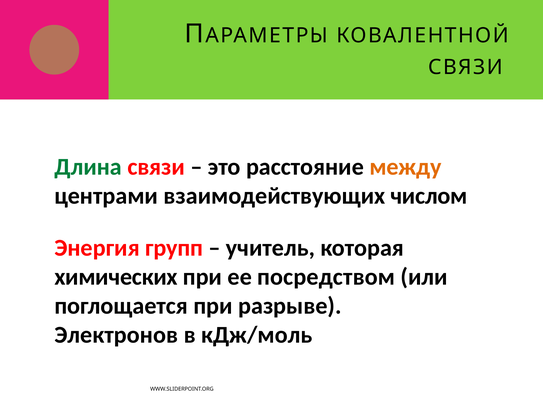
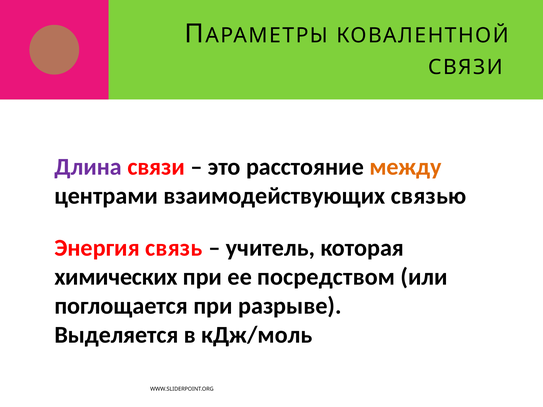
Длина colour: green -> purple
числом: числом -> связью
групп: групп -> связь
Электронов: Электронов -> Выделяется
